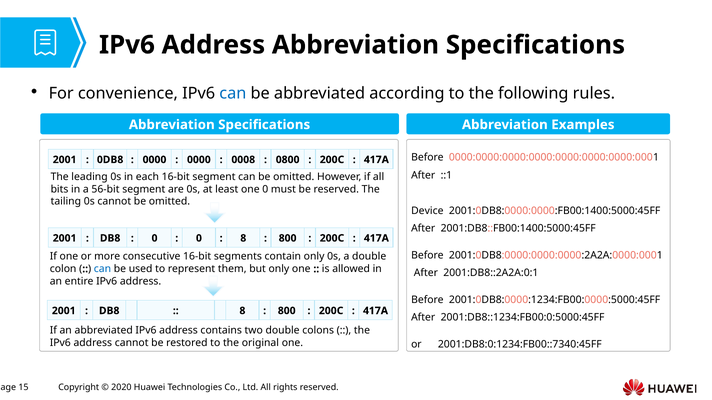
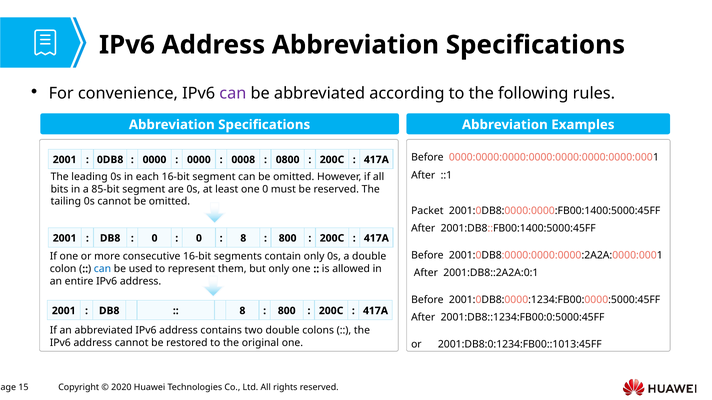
can at (233, 94) colour: blue -> purple
56-bit: 56-bit -> 85-bit
Device: Device -> Packet
2001:DB8:0:1234:FB00::7340:45FF: 2001:DB8:0:1234:FB00::7340:45FF -> 2001:DB8:0:1234:FB00::1013:45FF
